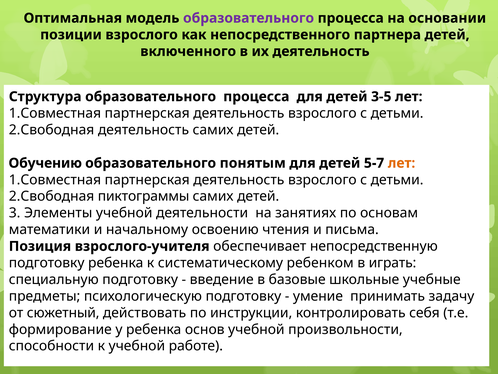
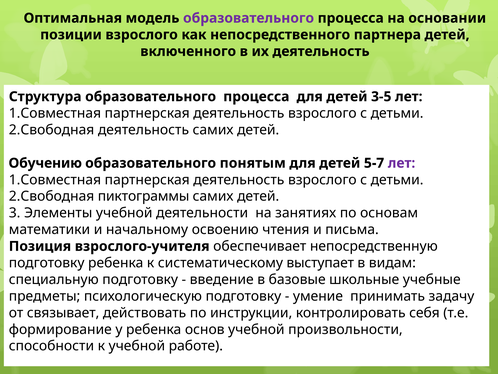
лет at (402, 163) colour: orange -> purple
ребенком: ребенком -> выступает
играть: играть -> видам
сюжетный: сюжетный -> связывает
